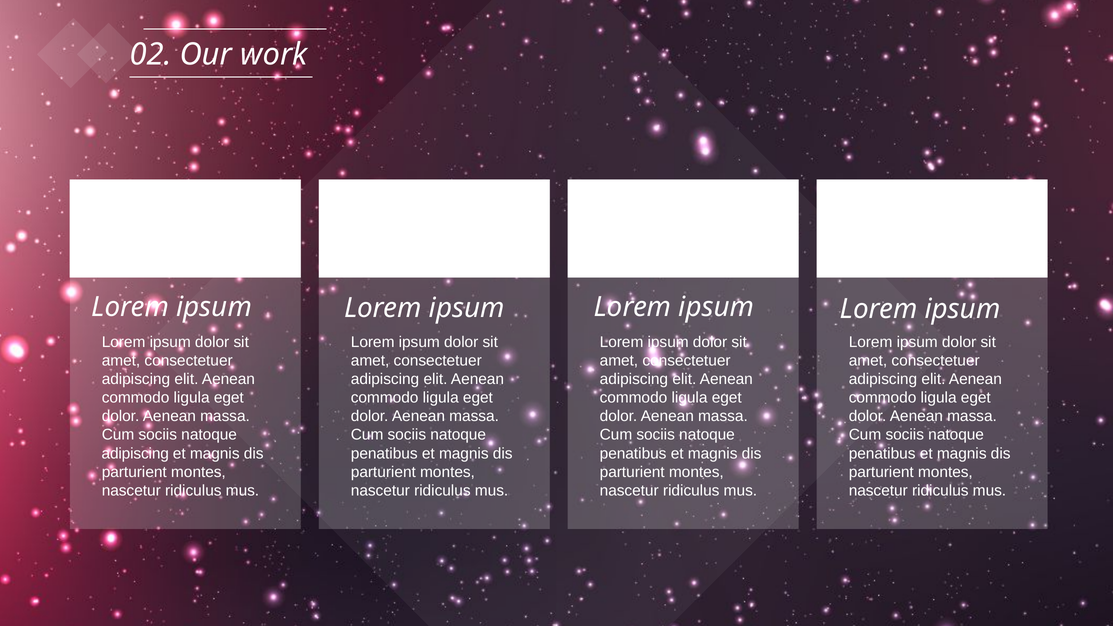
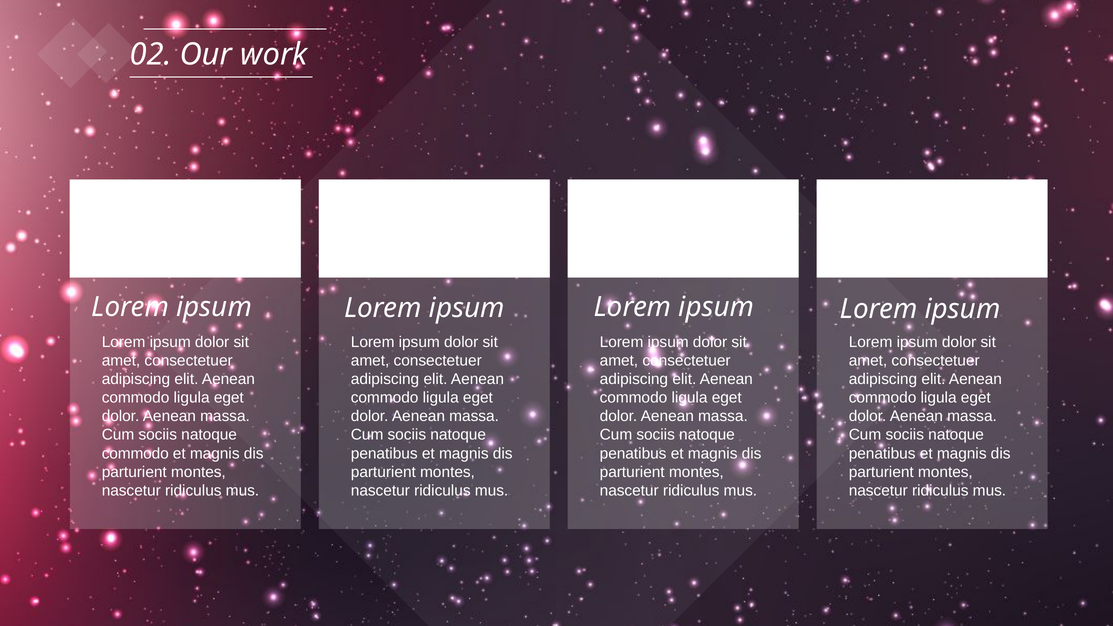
adipiscing at (135, 453): adipiscing -> commodo
